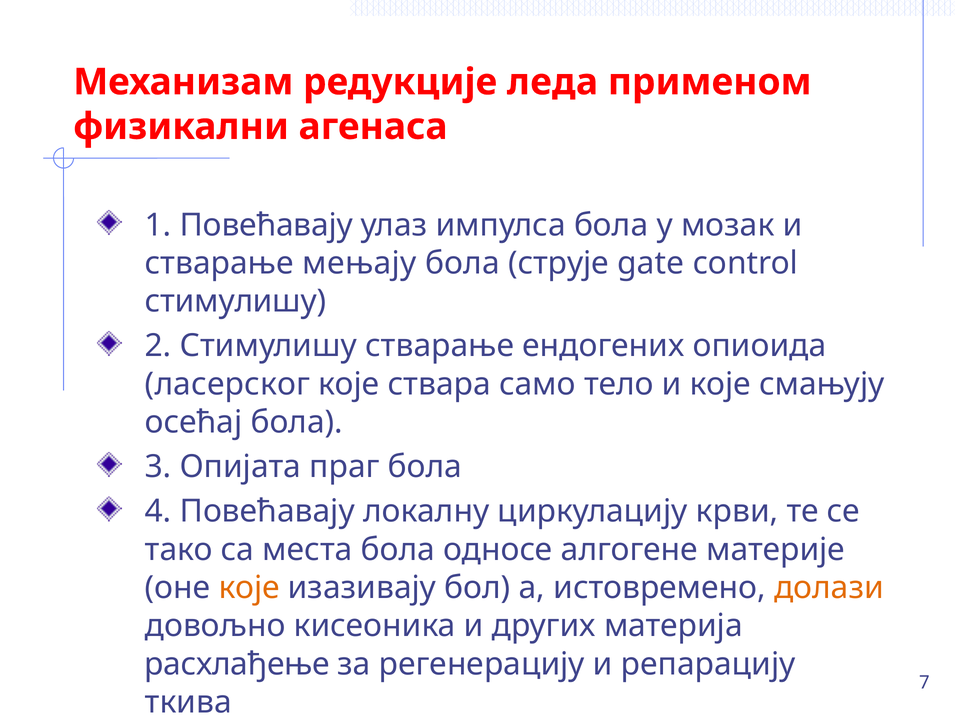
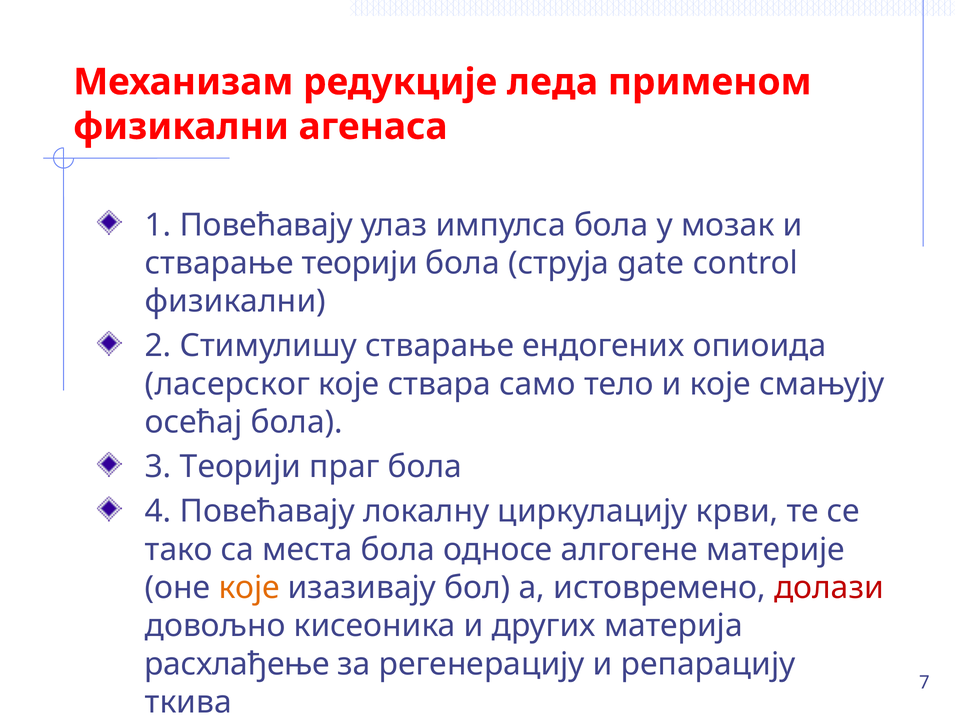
стварање мењају: мењају -> теорији
струје: струје -> струја
стимулишу at (236, 301): стимулишу -> физикални
3 Опијата: Опијата -> Теорији
долази colour: orange -> red
